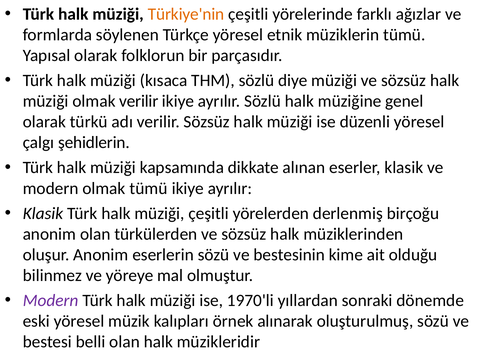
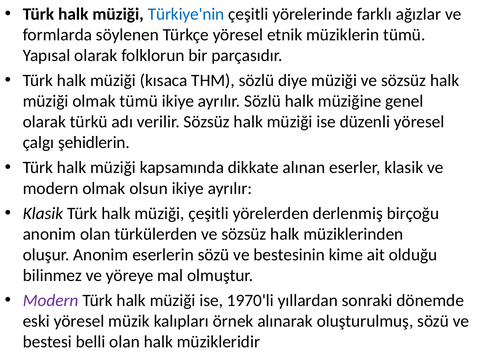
Türkiye'nin colour: orange -> blue
olmak verilir: verilir -> tümü
olmak tümü: tümü -> olsun
